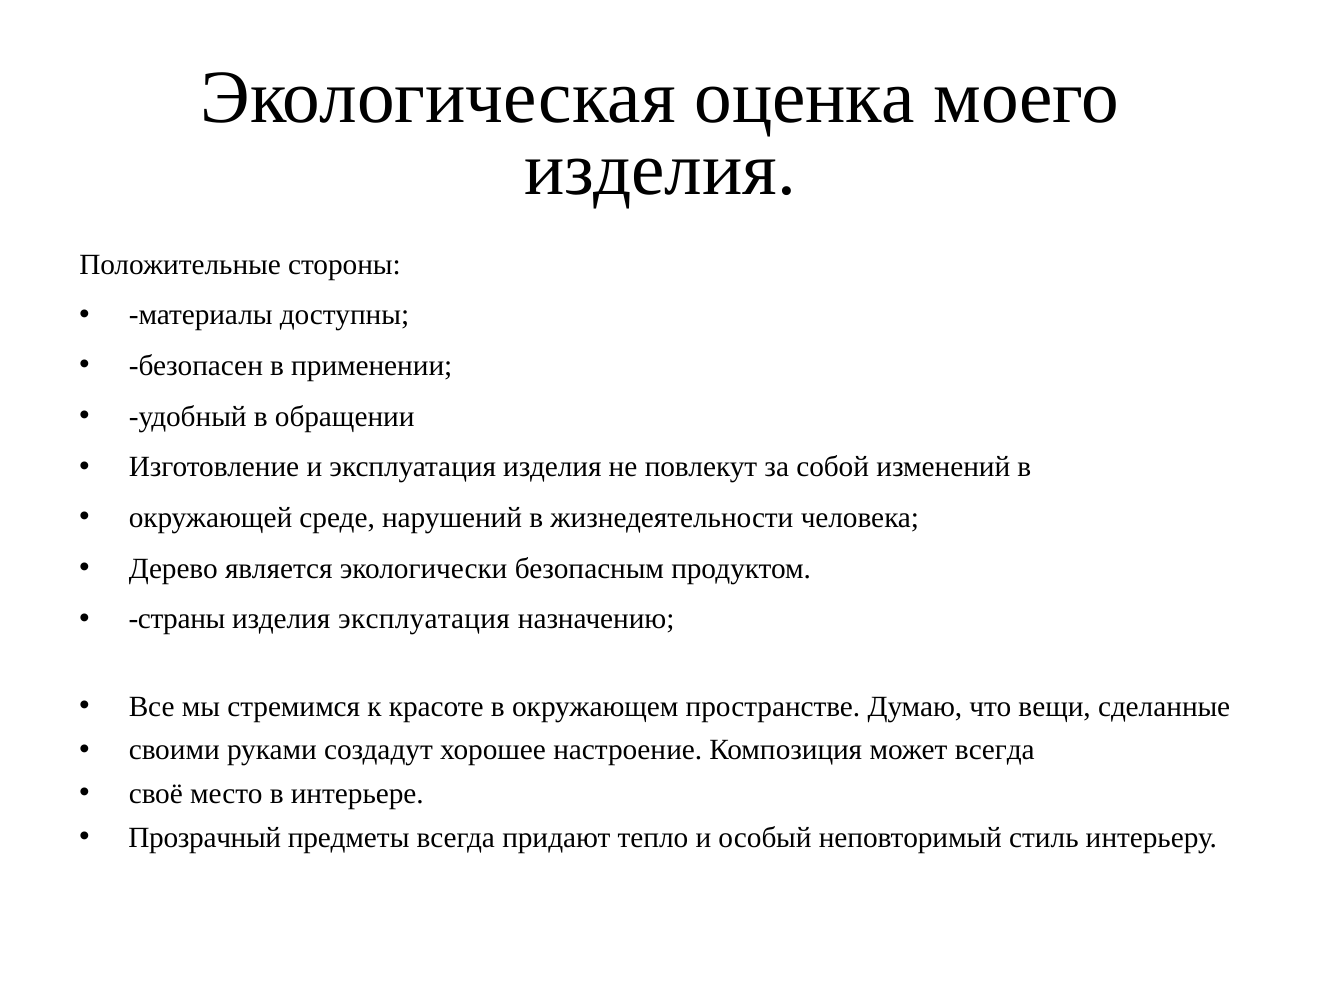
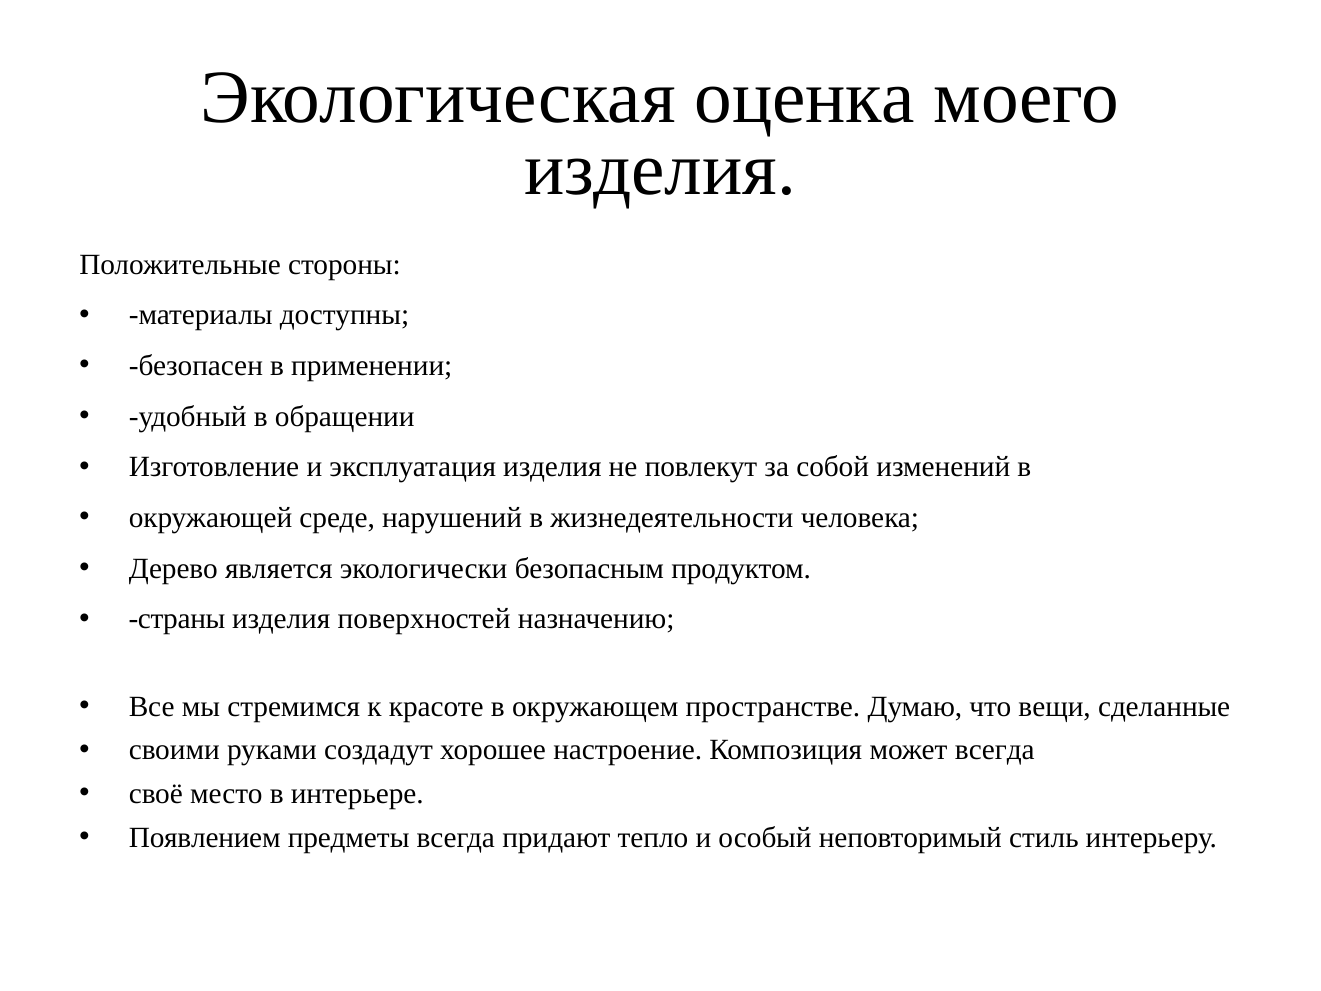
изделия эксплуатация: эксплуатация -> поверхностей
Прозрачный: Прозрачный -> Появлением
